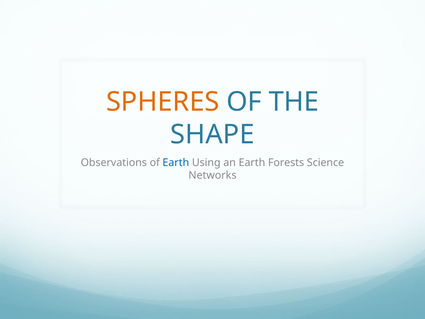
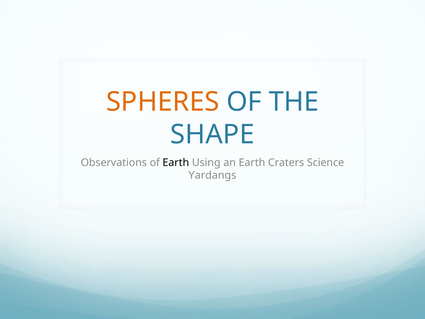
Earth at (176, 163) colour: blue -> black
Forests: Forests -> Craters
Networks: Networks -> Yardangs
